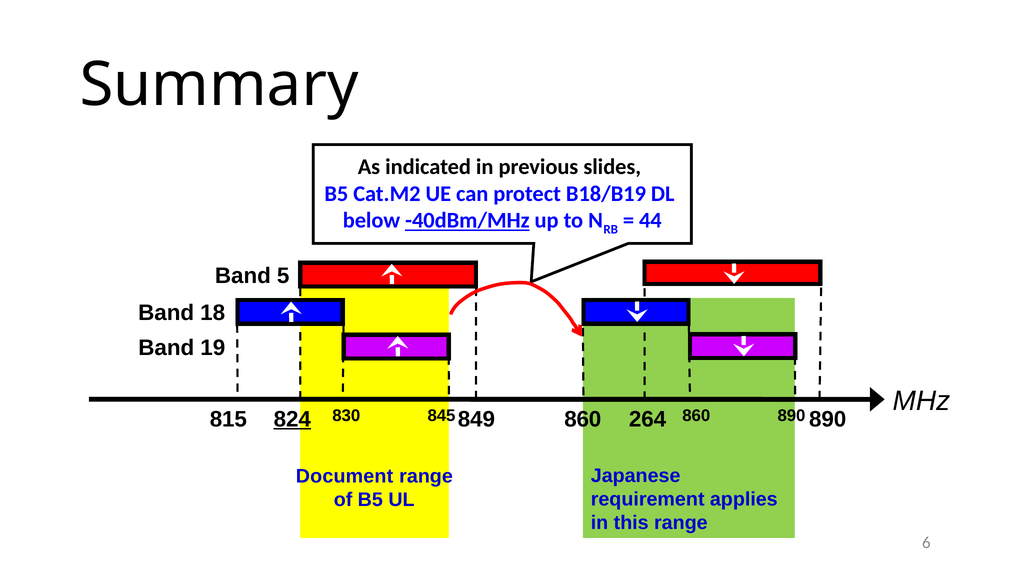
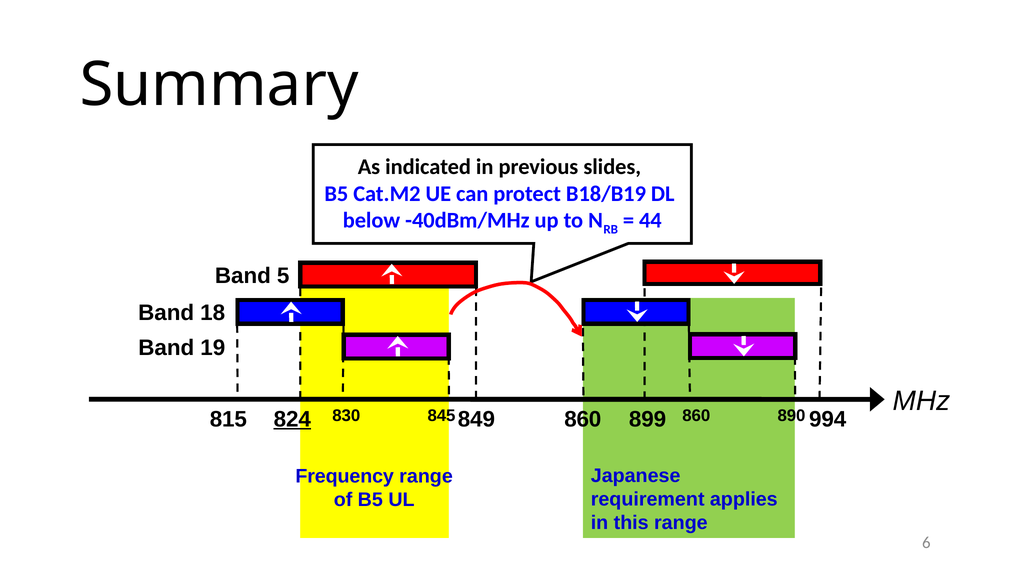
-40dBm/MHz underline: present -> none
264: 264 -> 899
849 890: 890 -> 994
Document: Document -> Frequency
